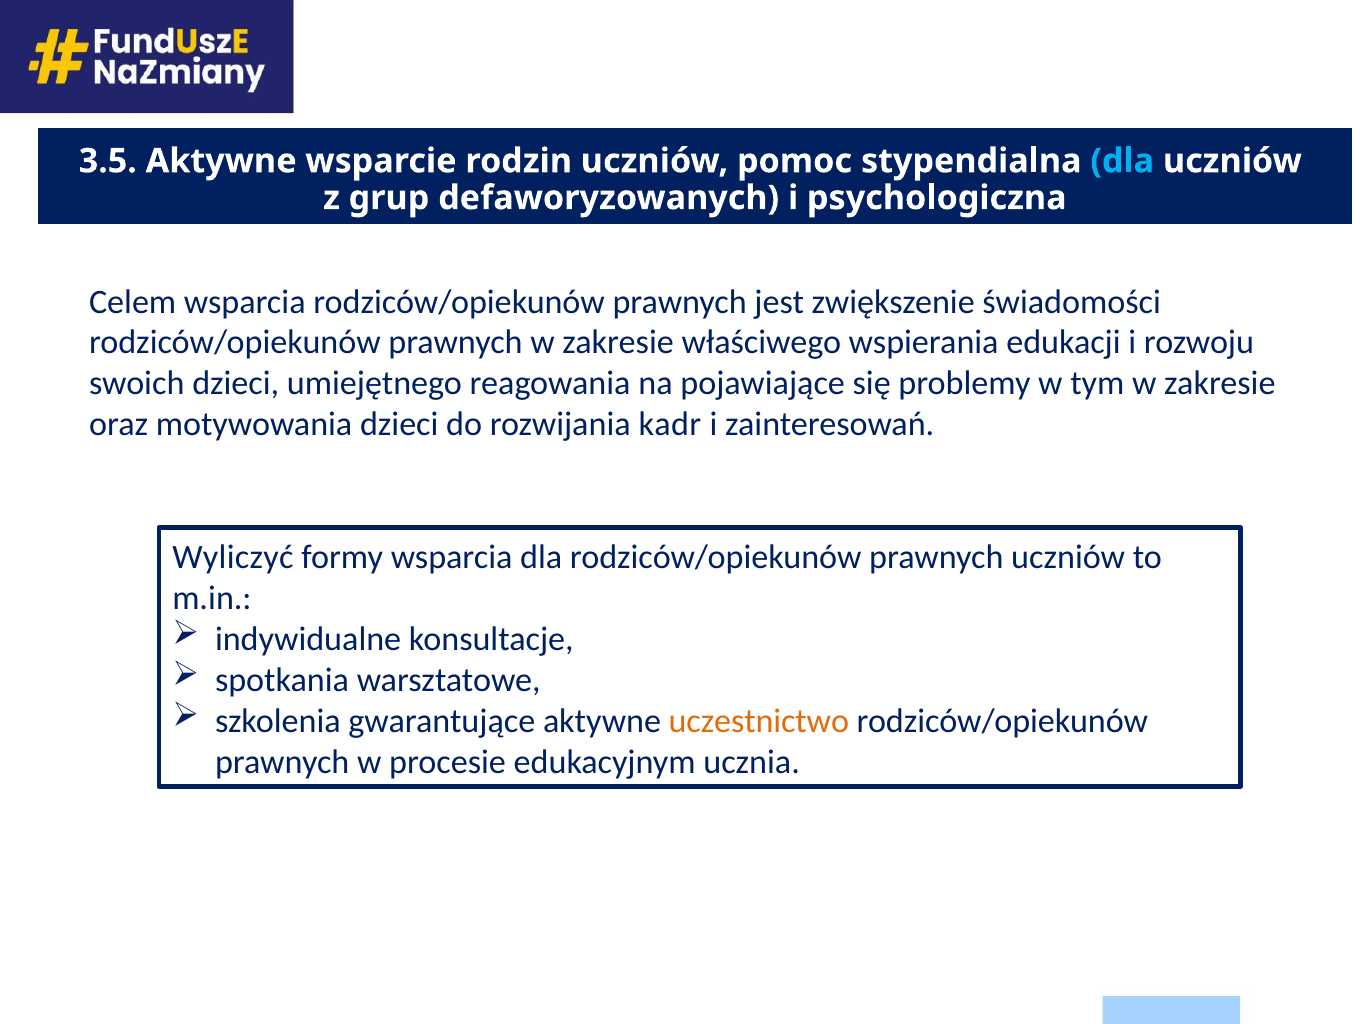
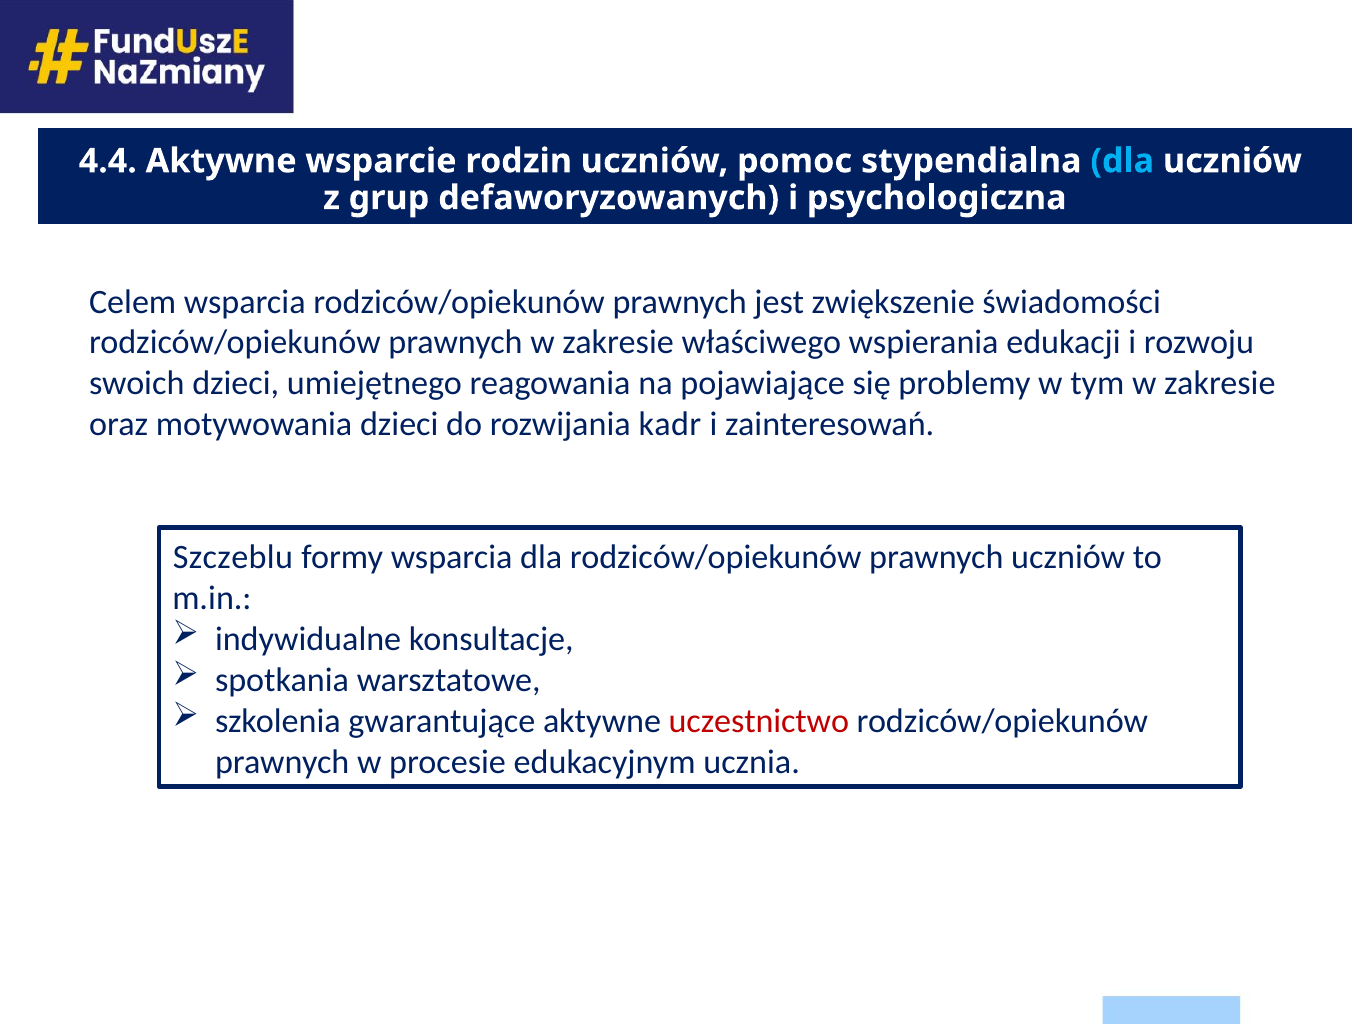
3.5: 3.5 -> 4.4
Wyliczyć: Wyliczyć -> Szczeblu
uczestnictwo colour: orange -> red
